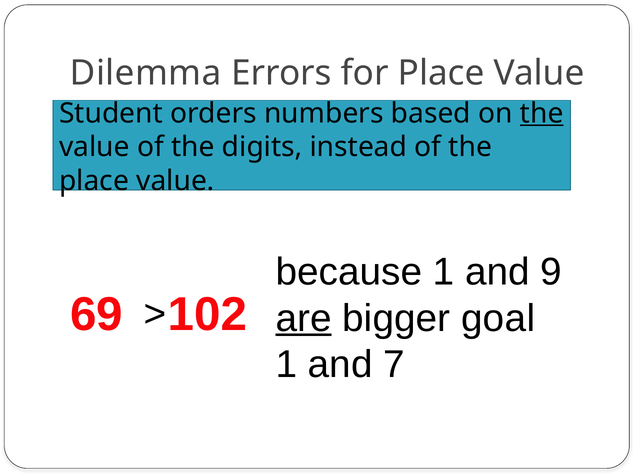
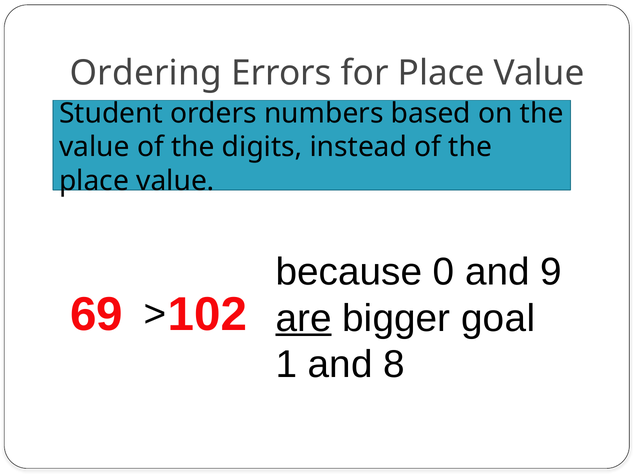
Dilemma: Dilemma -> Ordering
the at (542, 113) underline: present -> none
because 1: 1 -> 0
7: 7 -> 8
